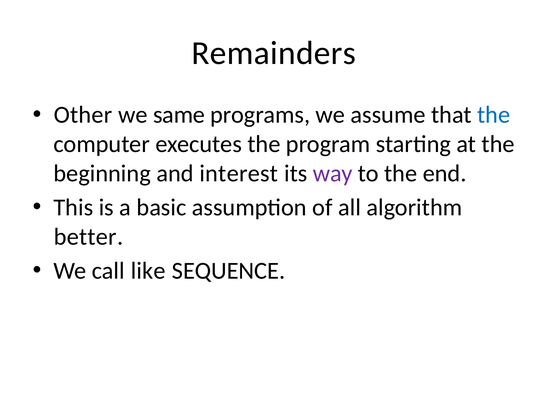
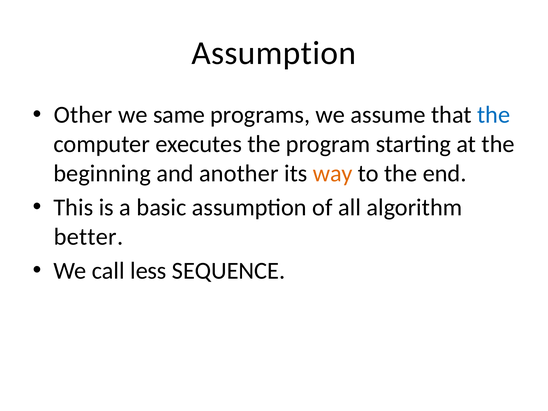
Remainders at (274, 53): Remainders -> Assumption
interest: interest -> another
way colour: purple -> orange
like: like -> less
